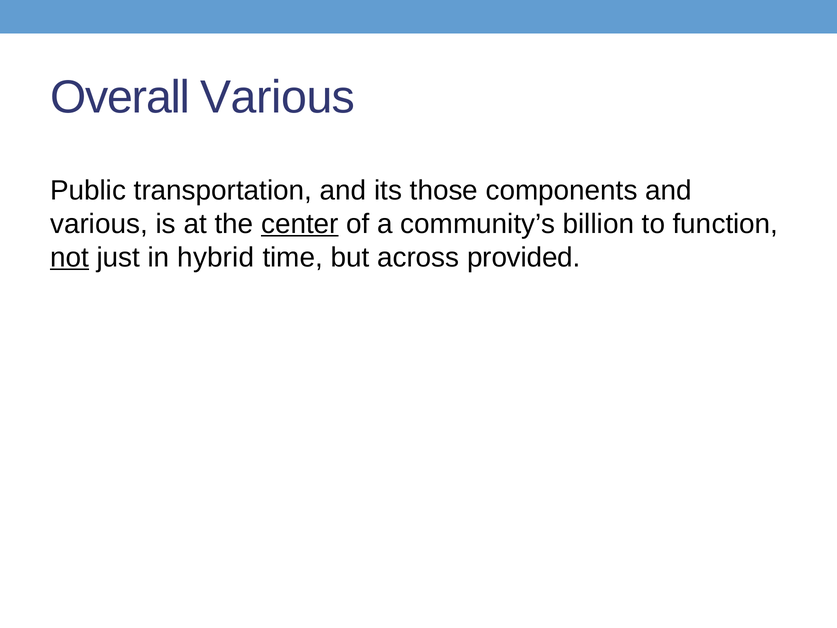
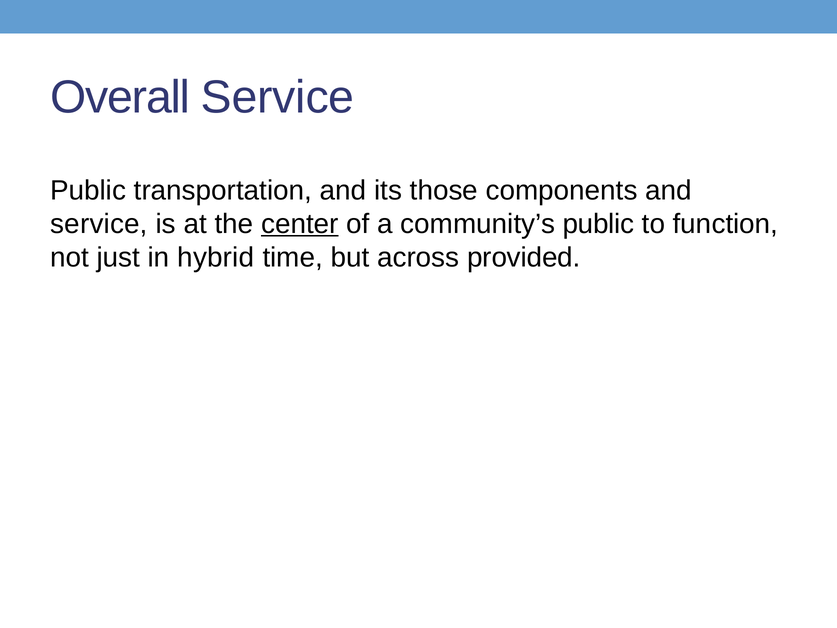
Overall Various: Various -> Service
various at (99, 224): various -> service
community’s billion: billion -> public
not underline: present -> none
